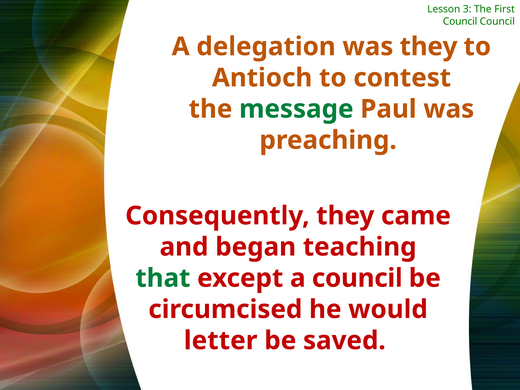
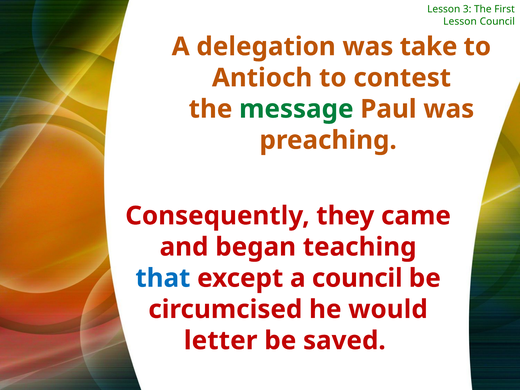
Council at (460, 21): Council -> Lesson
was they: they -> take
that colour: green -> blue
